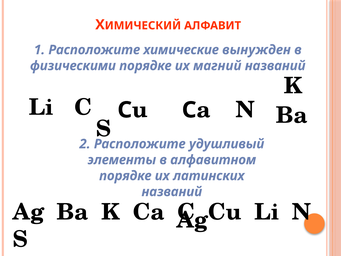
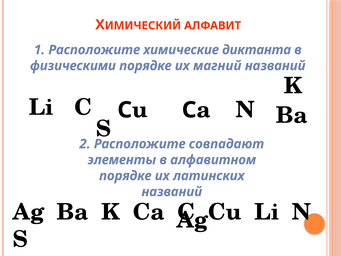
вынужден: вынужден -> диктанта
удушливый: удушливый -> совпадают
